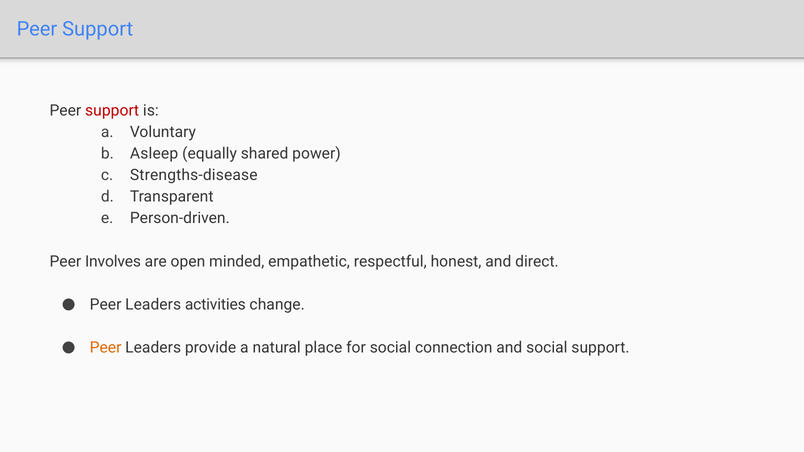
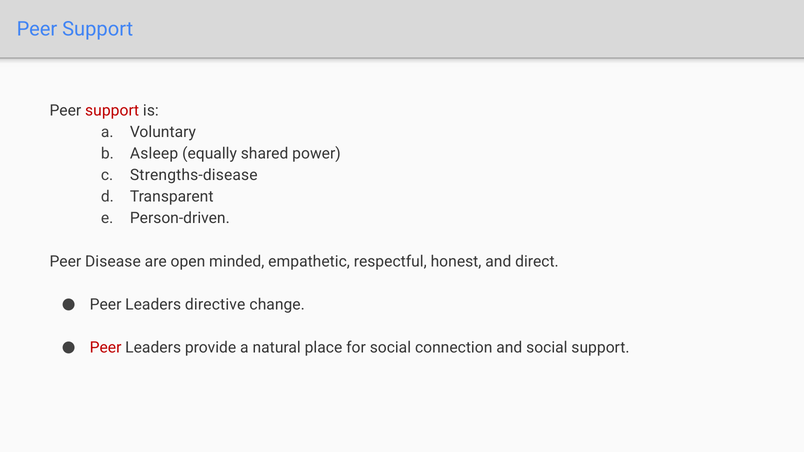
Involves: Involves -> Disease
activities: activities -> directive
Peer at (106, 348) colour: orange -> red
